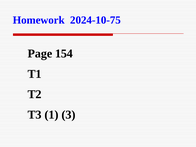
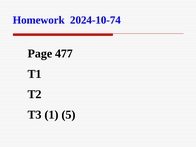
2024-10-75: 2024-10-75 -> 2024-10-74
154: 154 -> 477
3: 3 -> 5
